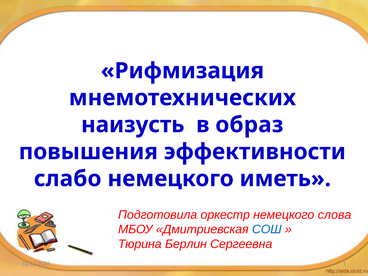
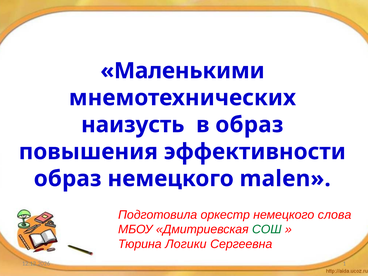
Рифмизация: Рифмизация -> Маленькими
cлабо at (68, 179): cлабо -> образ
иметь: иметь -> malen
СОШ colour: blue -> green
Берлин: Берлин -> Логики
